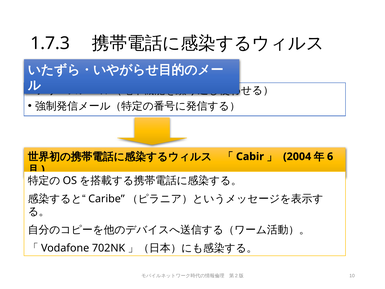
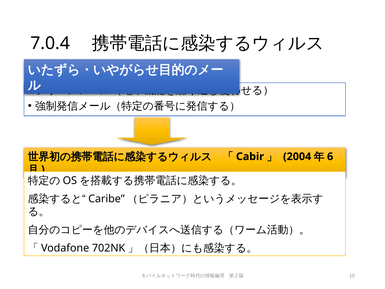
1.7.3: 1.7.3 -> 7.0.4
